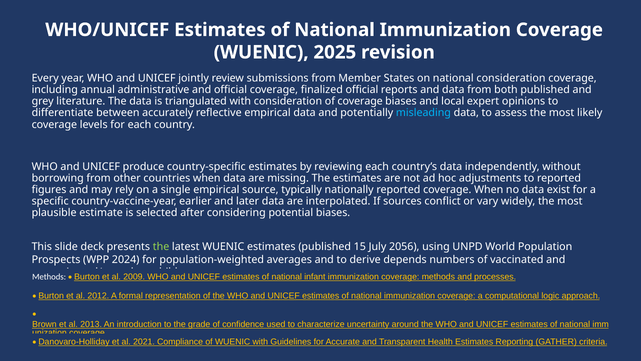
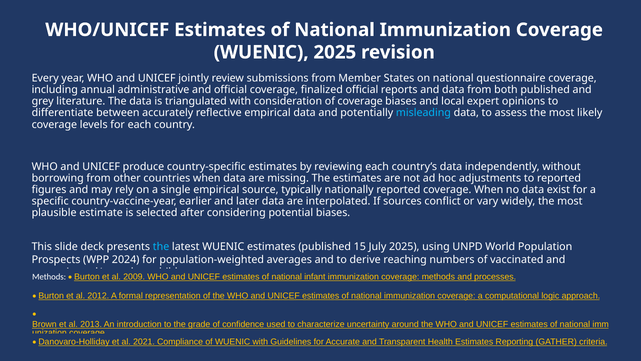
national consideration: consideration -> questionnaire
the at (161, 246) colour: light green -> light blue
July 2056: 2056 -> 2025
depends: depends -> reaching
